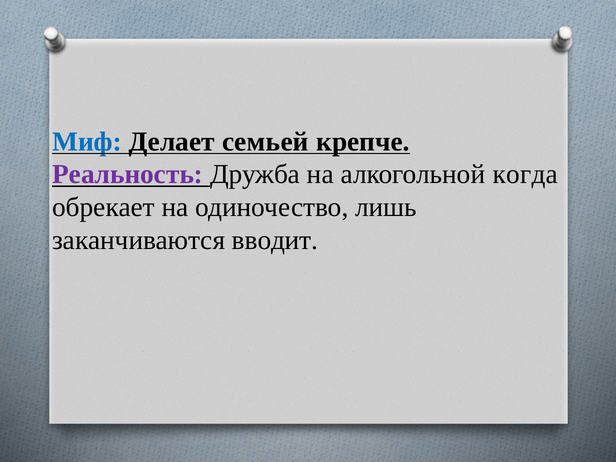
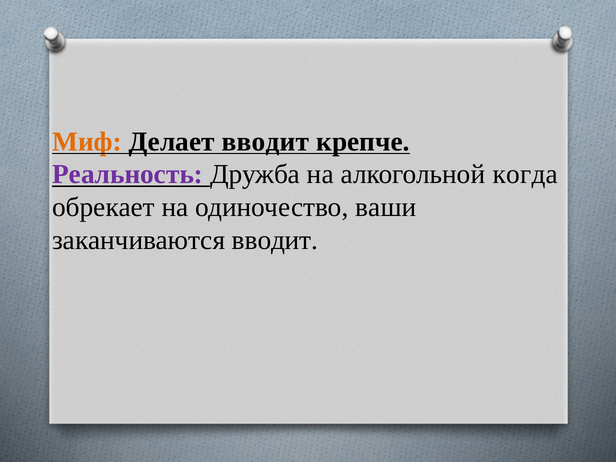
Миф colour: blue -> orange
Делает семьей: семьей -> вводит
лишь: лишь -> ваши
